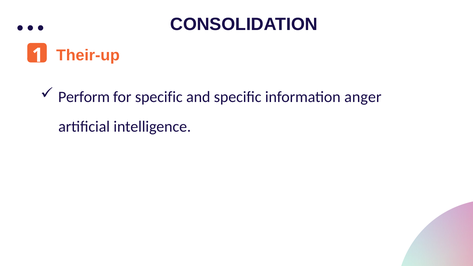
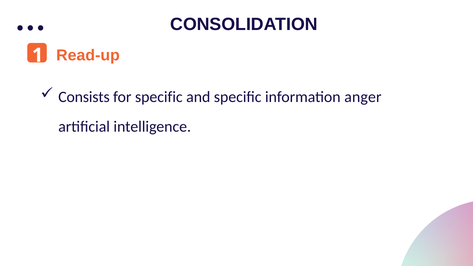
Their-up: Their-up -> Read-up
Perform: Perform -> Consists
